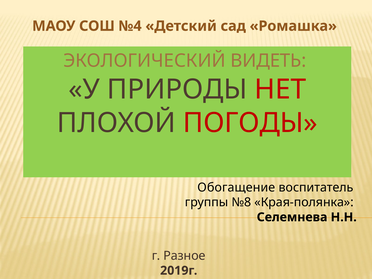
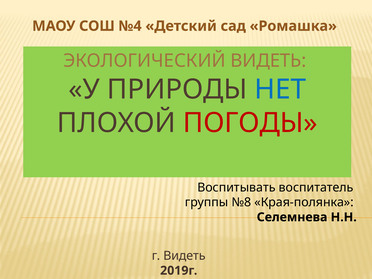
НЕТ colour: red -> blue
Обогащение: Обогащение -> Воспитывать
г Разное: Разное -> Видеть
